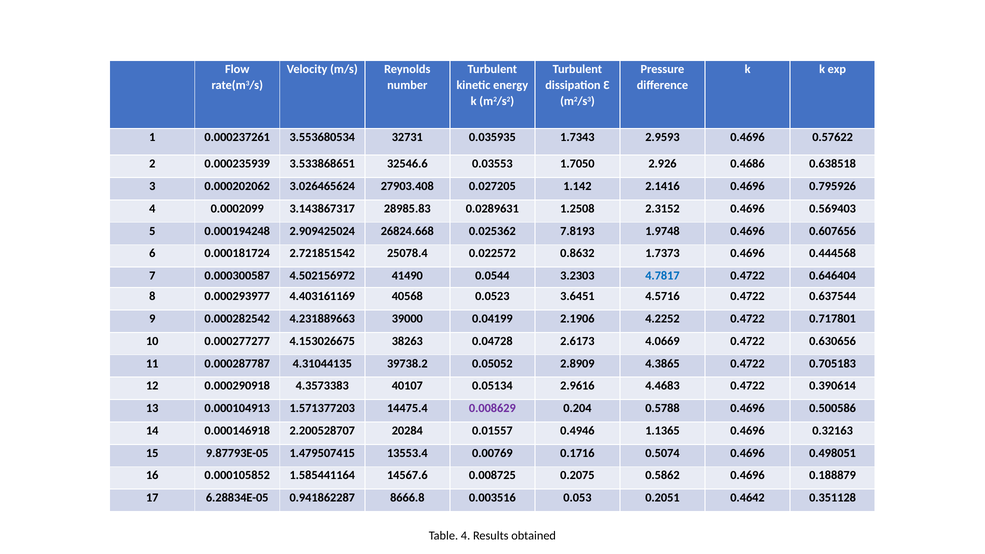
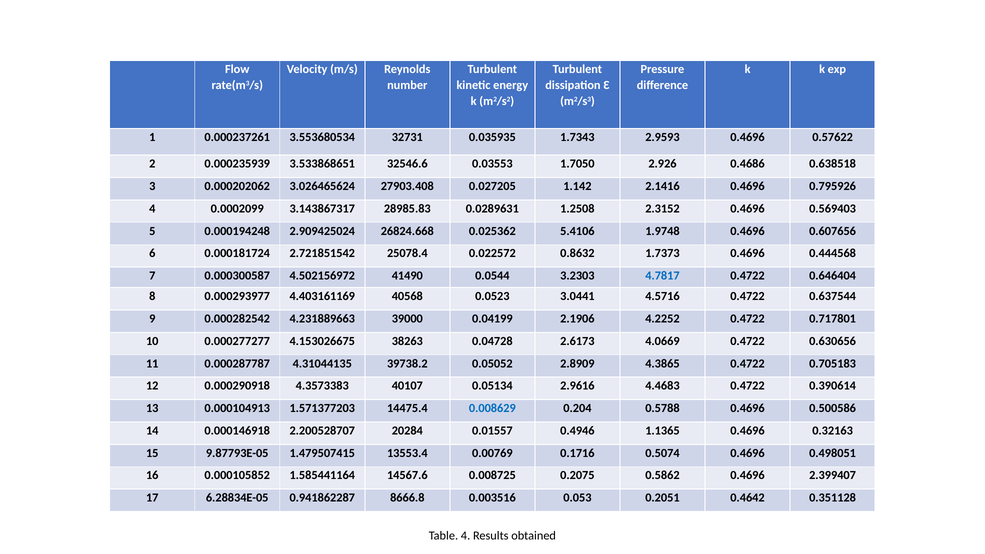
7.8193: 7.8193 -> 5.4106
3.6451: 3.6451 -> 3.0441
0.008629 colour: purple -> blue
0.188879: 0.188879 -> 2.399407
